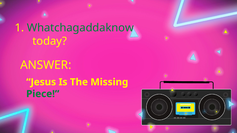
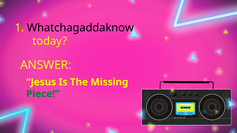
Whatchagaddaknow colour: green -> black
